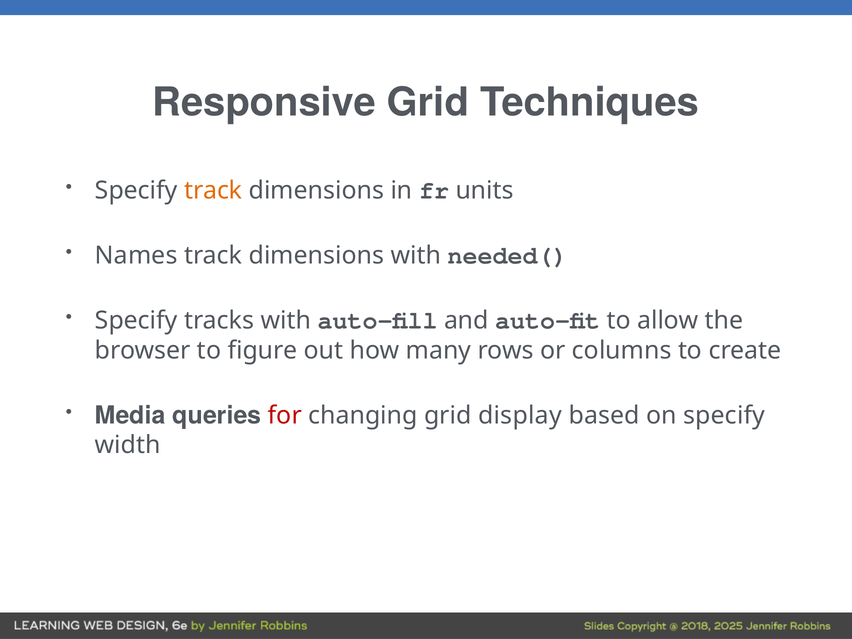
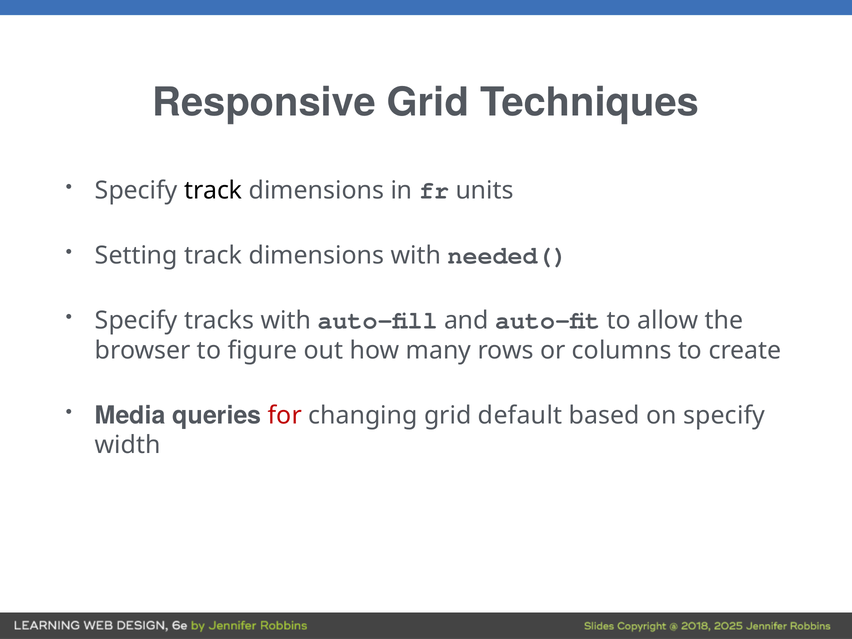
track at (213, 191) colour: orange -> black
Names: Names -> Setting
display: display -> default
